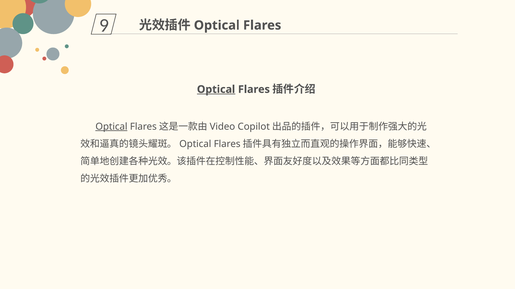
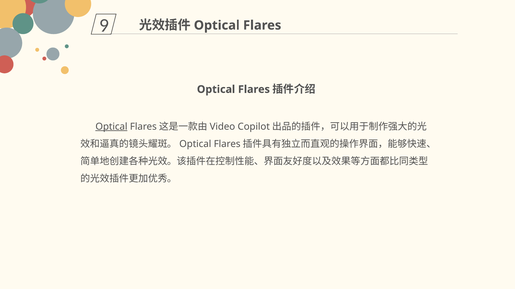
Optical at (216, 90) underline: present -> none
